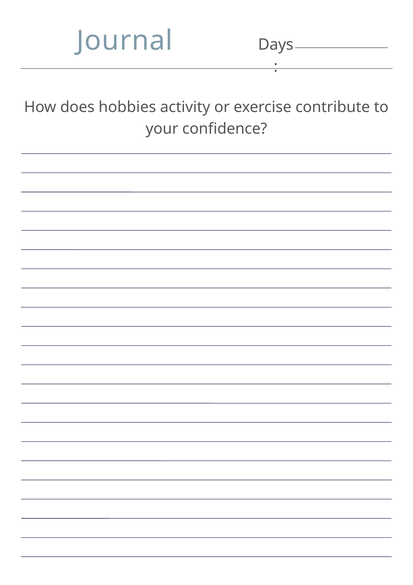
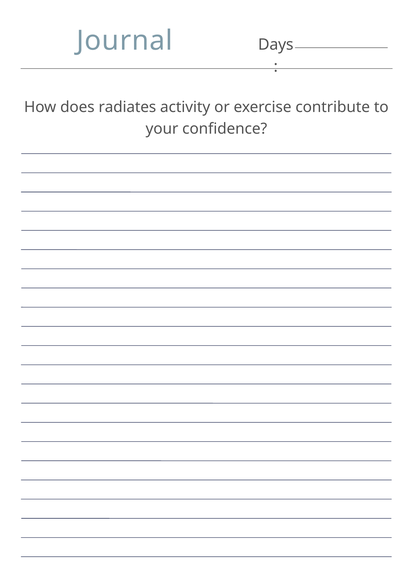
hobbies: hobbies -> radiates
